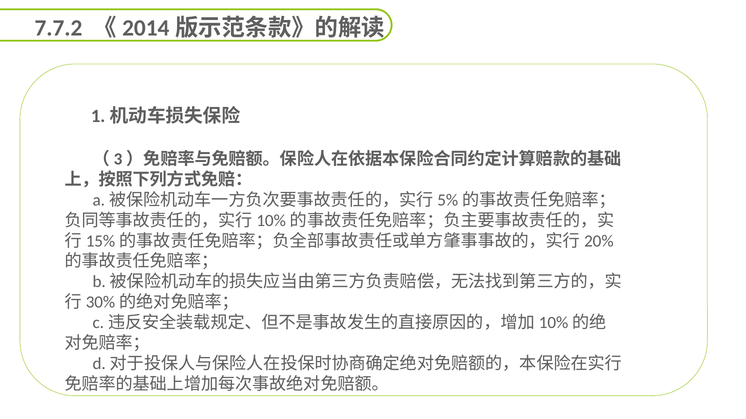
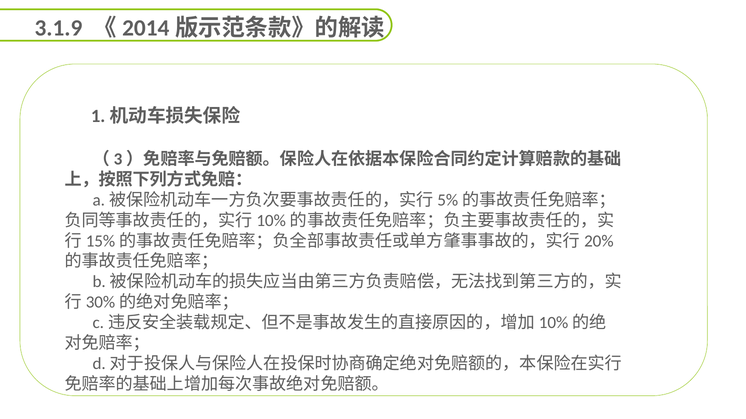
7.7.2: 7.7.2 -> 3.1.9
